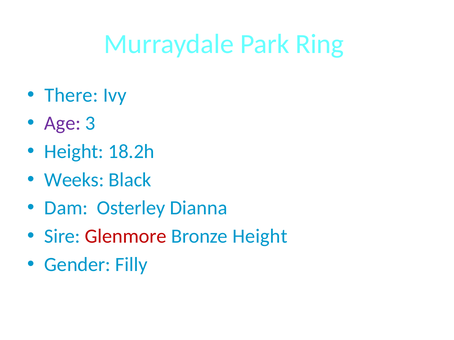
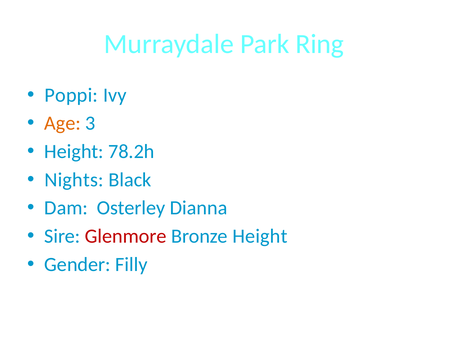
There: There -> Poppi
Age colour: purple -> orange
18.2h: 18.2h -> 78.2h
Weeks: Weeks -> Nights
